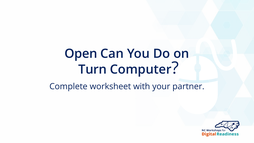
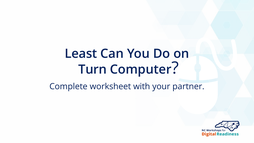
Open: Open -> Least
